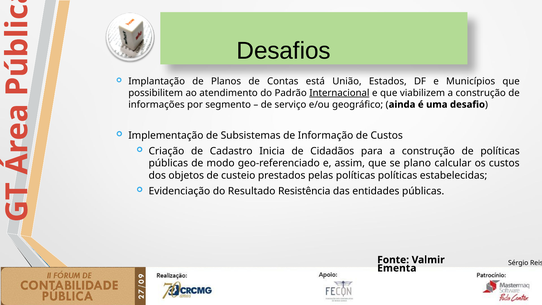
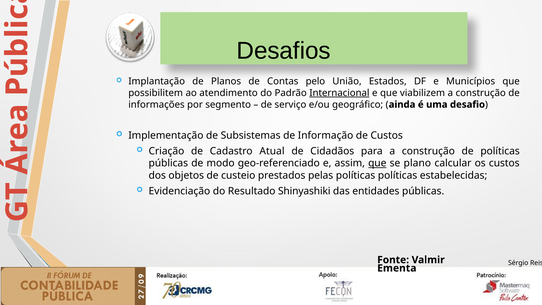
está: está -> pelo
Inicia: Inicia -> Atual
que at (377, 163) underline: none -> present
Resistência: Resistência -> Shinyashiki
